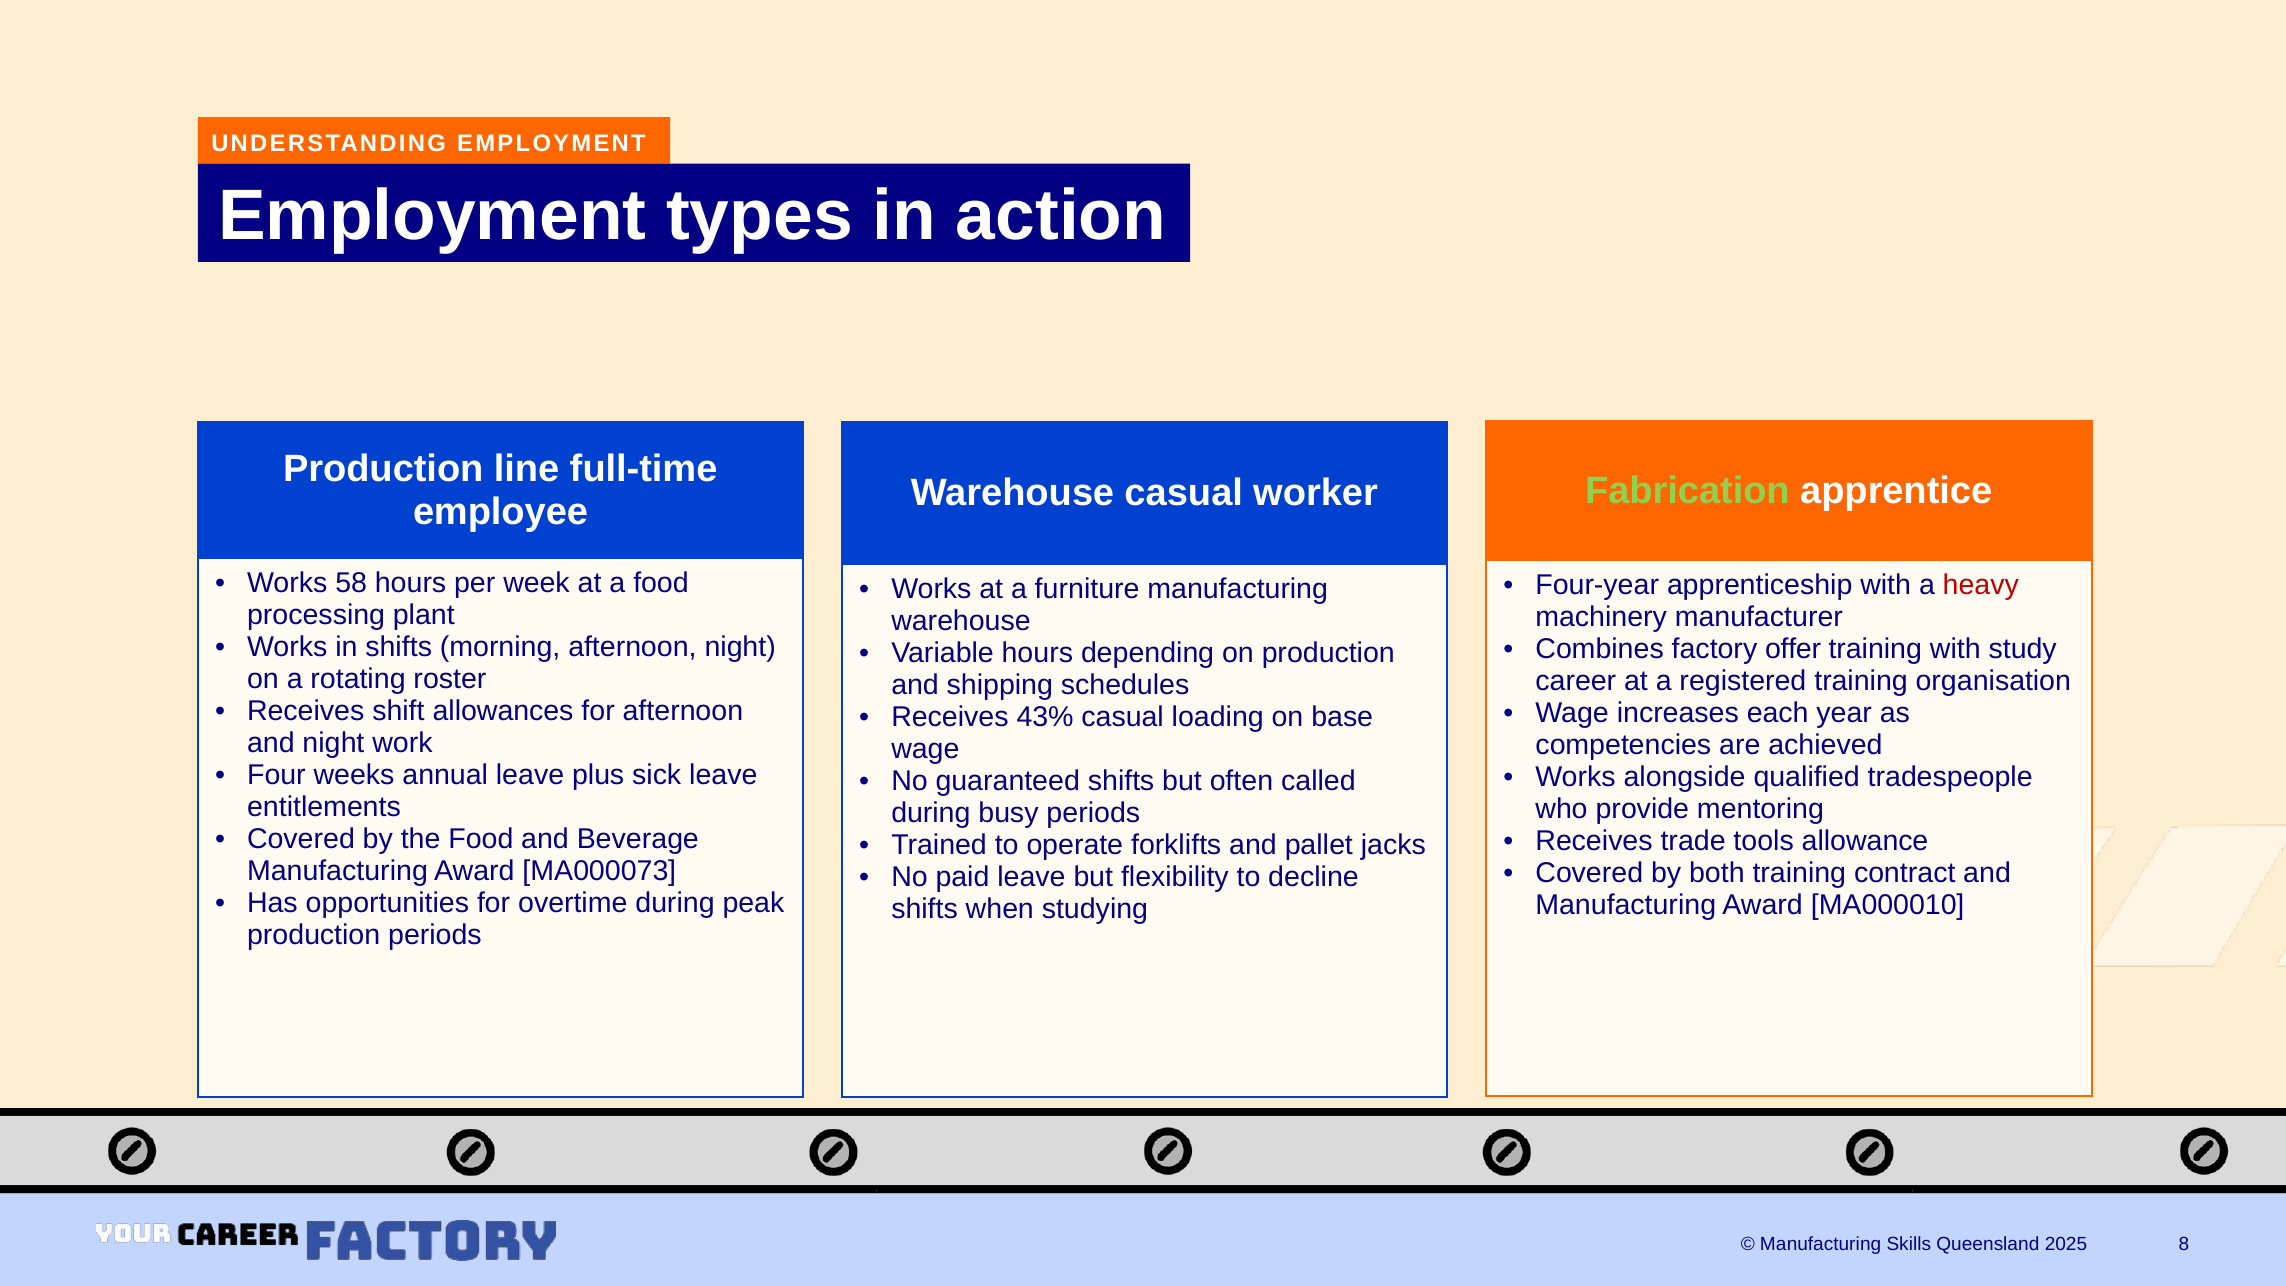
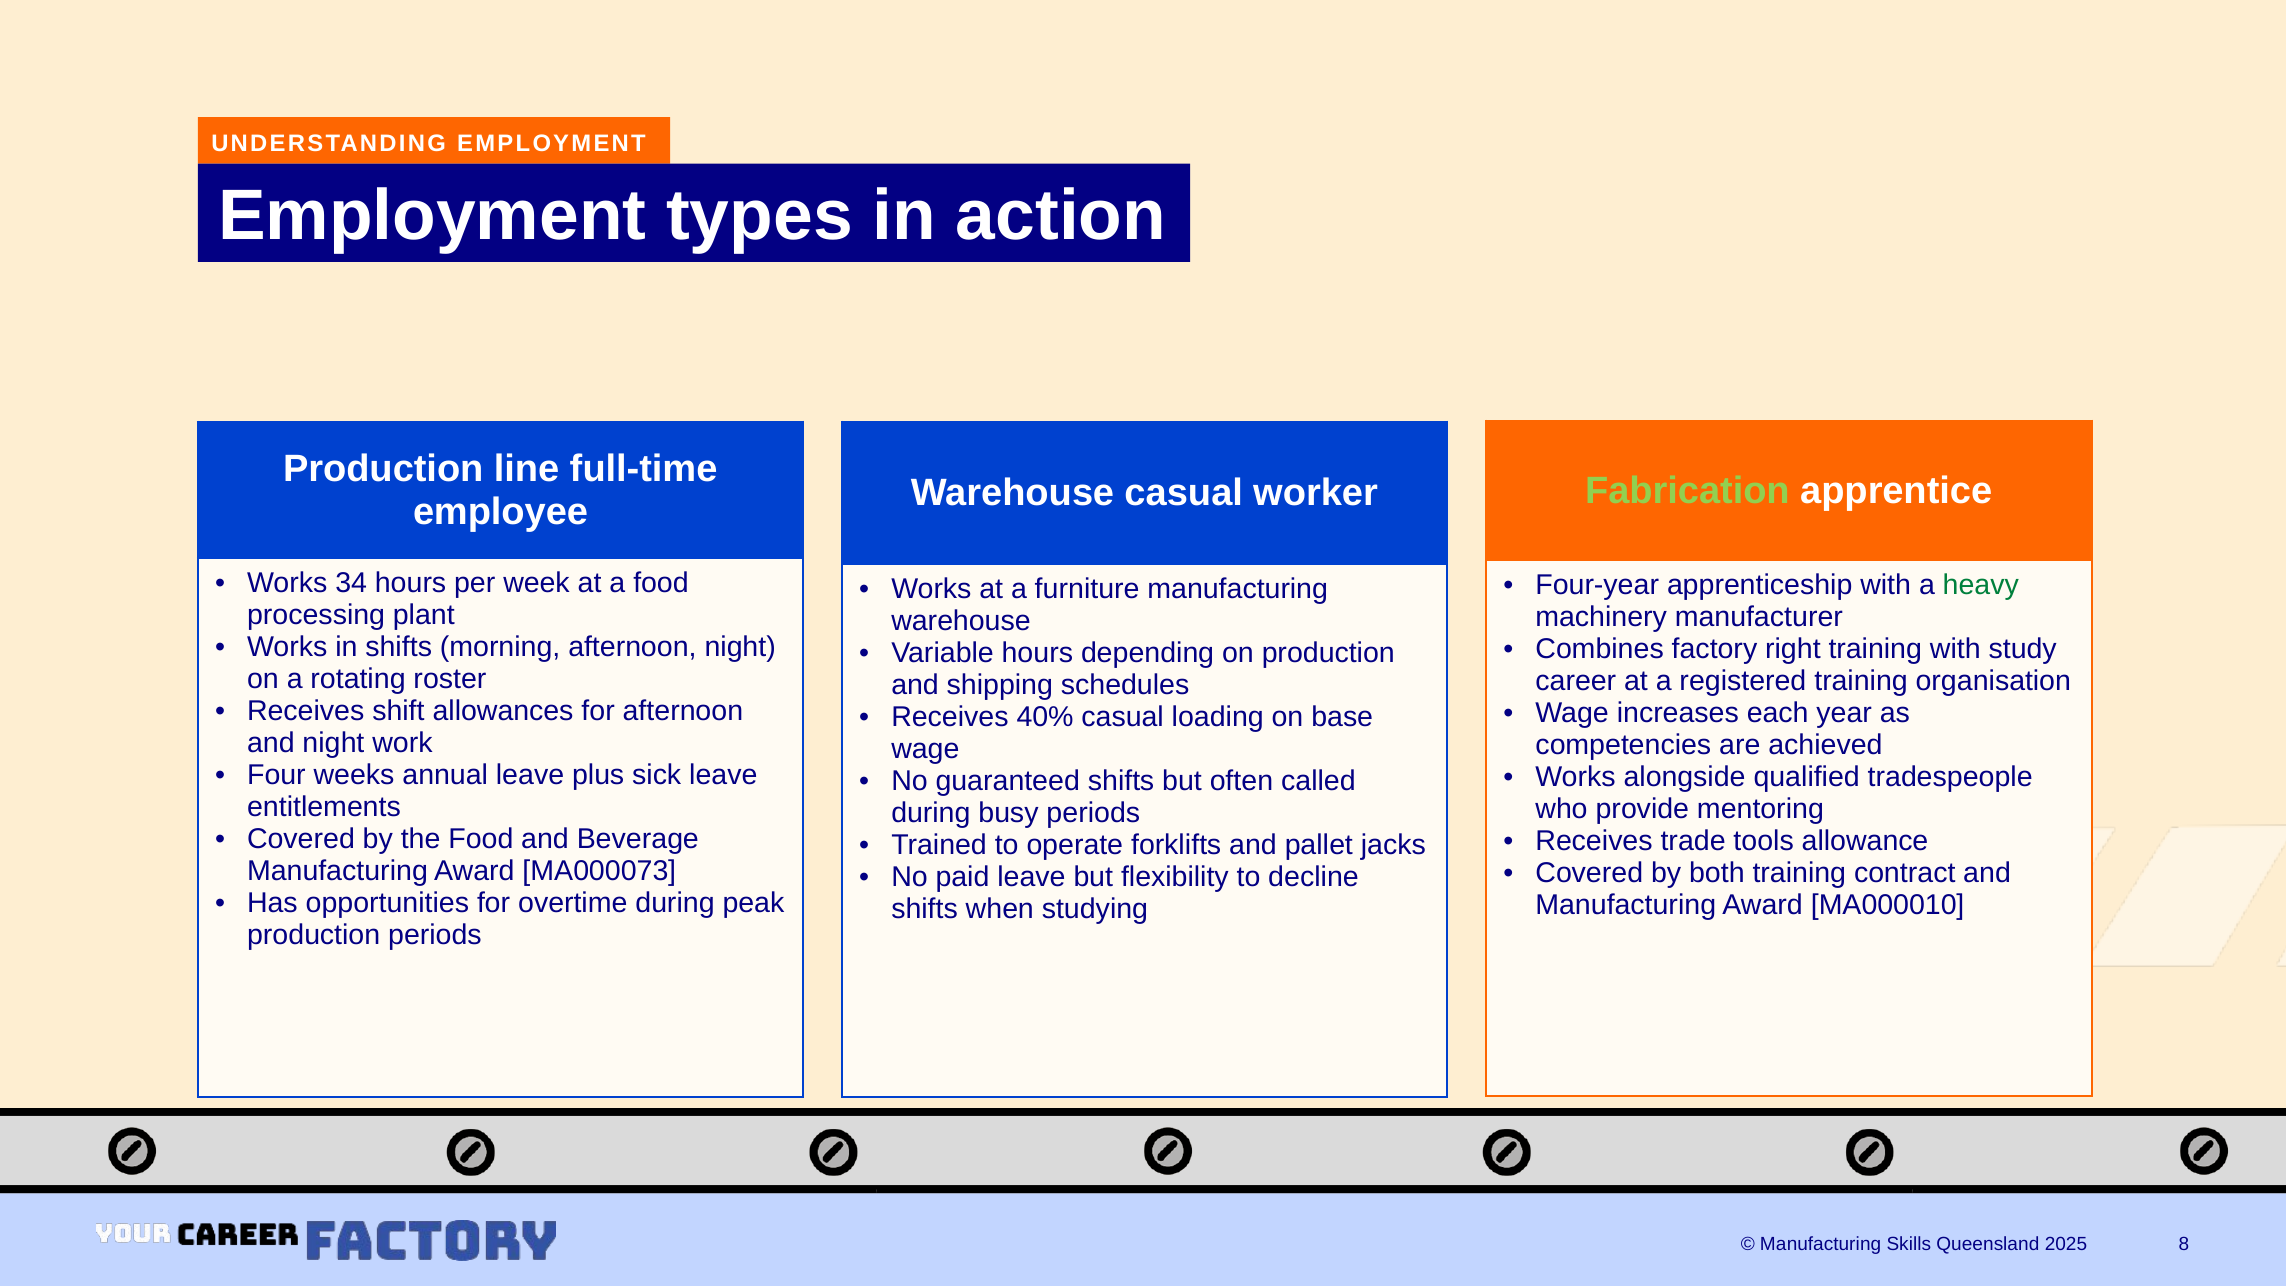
58: 58 -> 34
heavy colour: red -> green
offer: offer -> right
43%: 43% -> 40%
